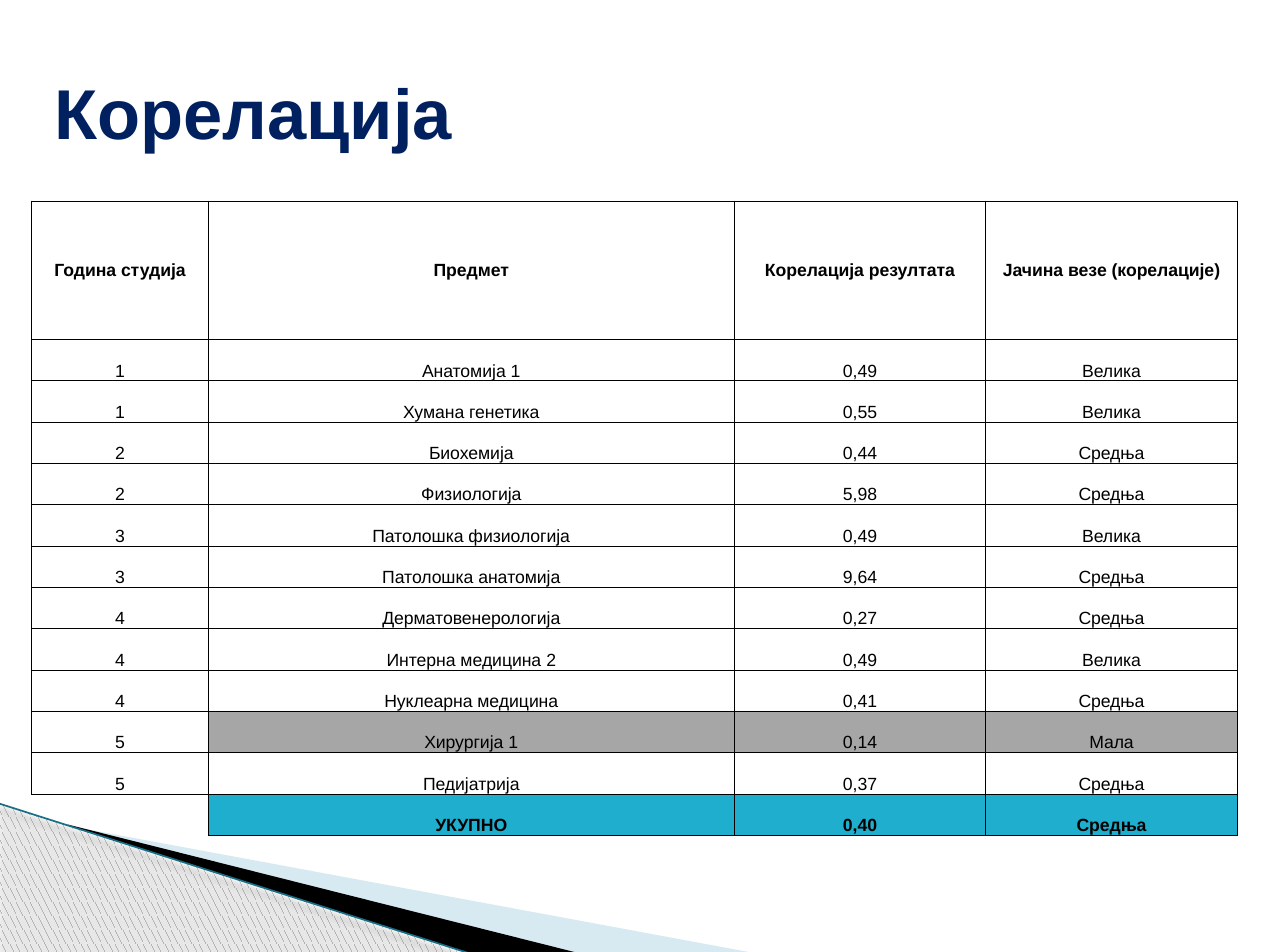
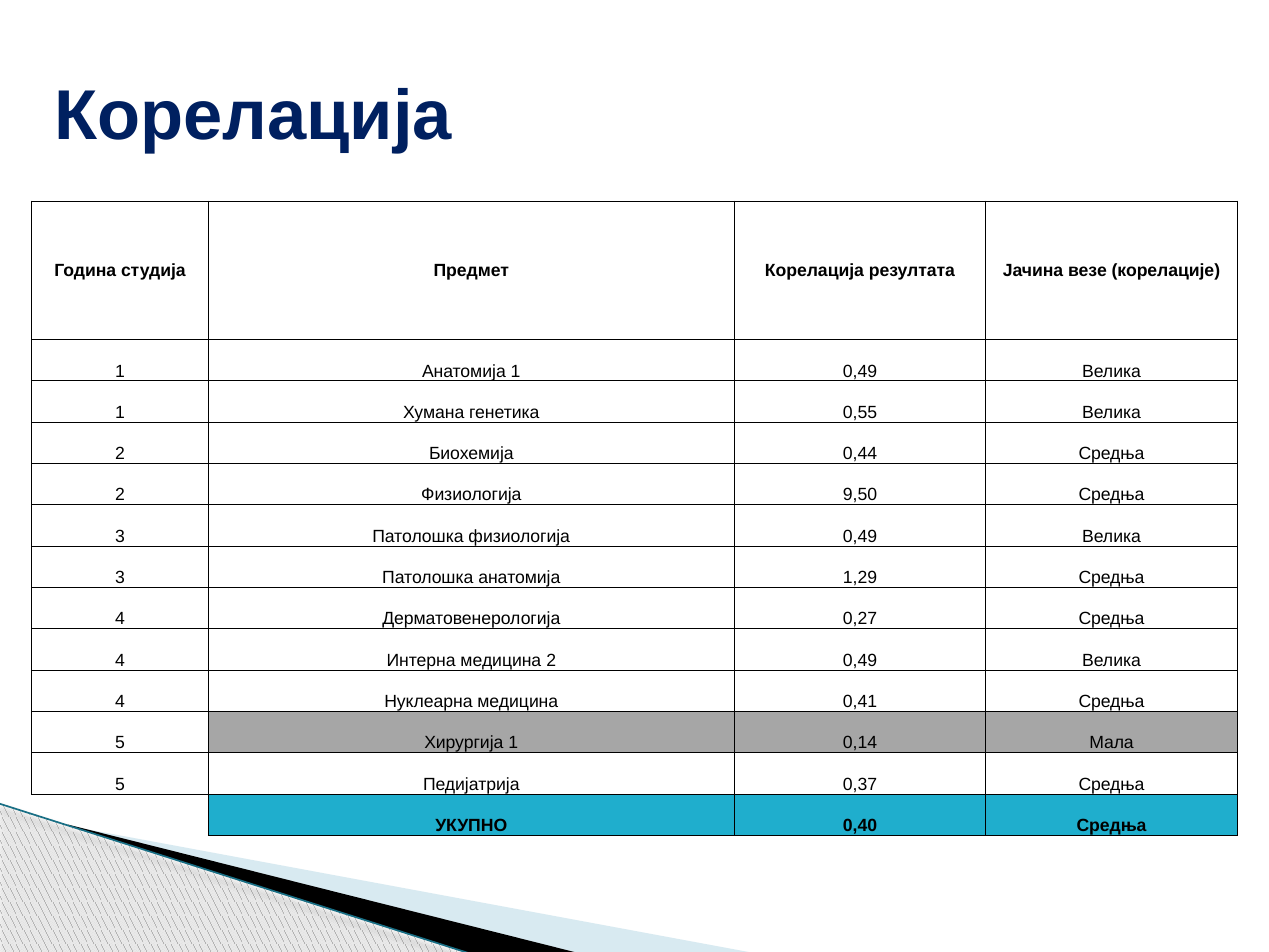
5,98: 5,98 -> 9,50
9,64: 9,64 -> 1,29
